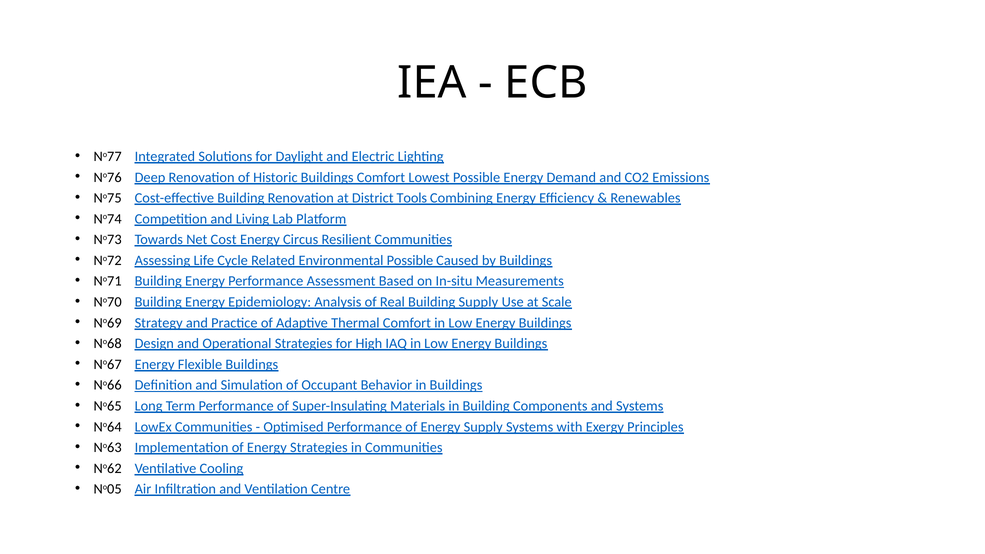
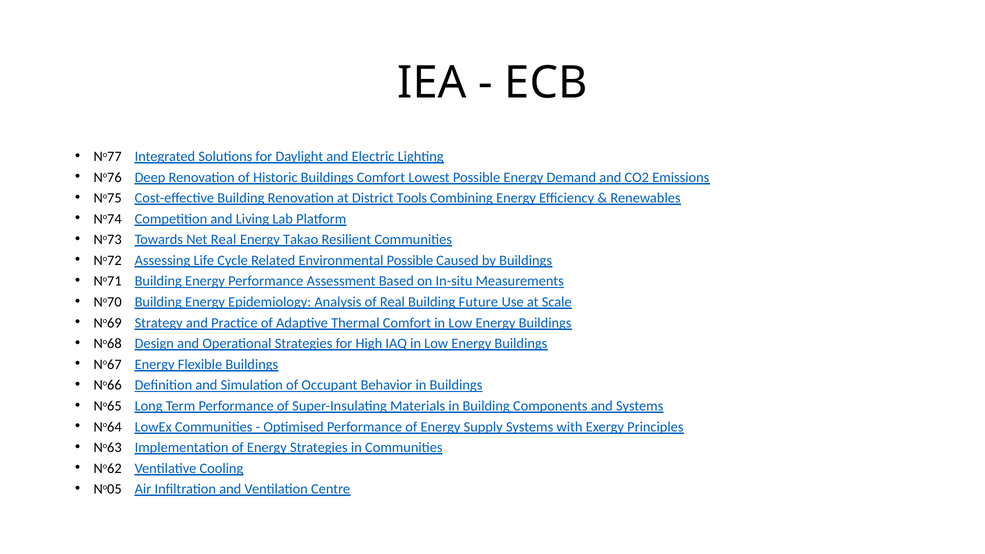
Net Cost: Cost -> Real
Circus: Circus -> Takao
Building Supply: Supply -> Future
